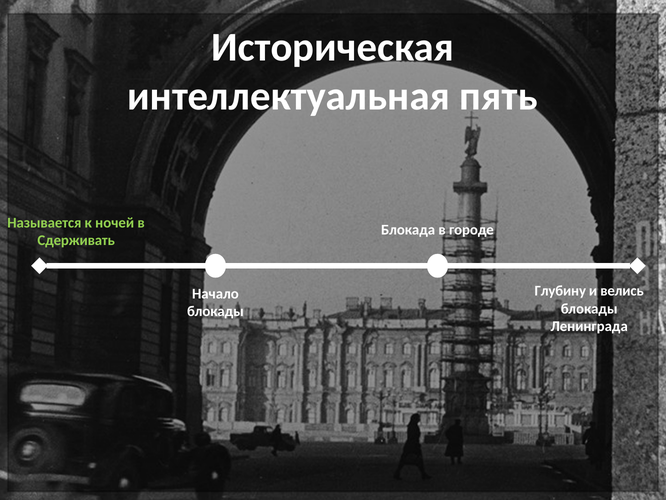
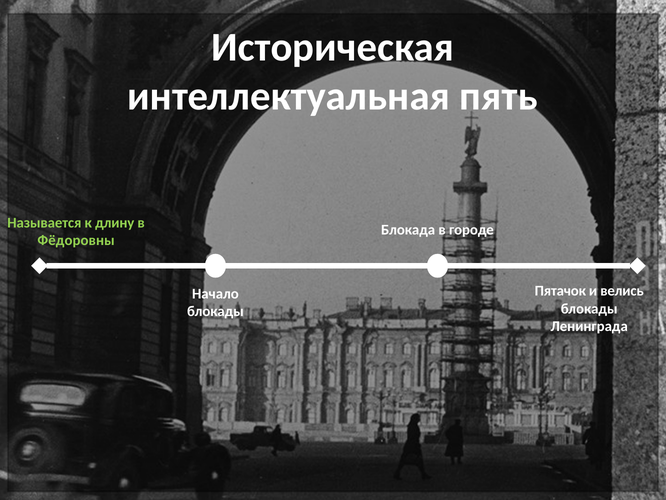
ночей: ночей -> длину
Сдерживать: Сдерживать -> Фёдоровны
Глубину: Глубину -> Пятачок
